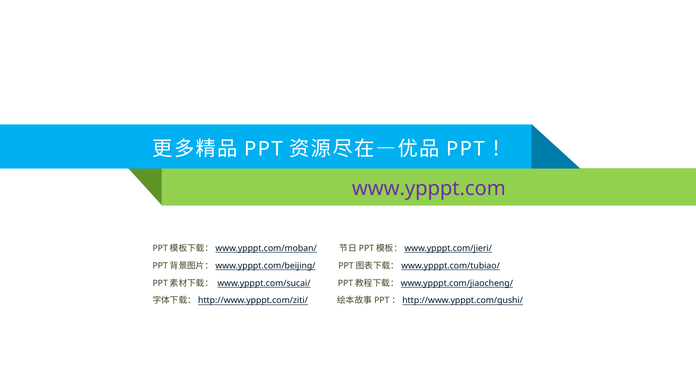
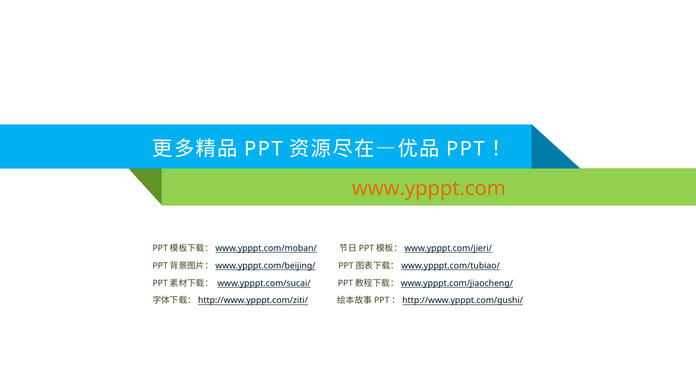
www.ypppt.com colour: purple -> orange
